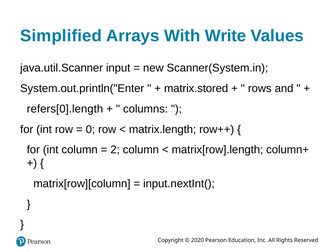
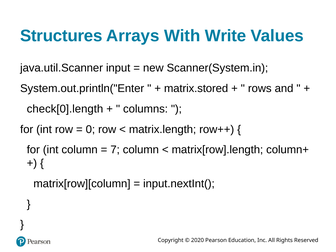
Simplified: Simplified -> Structures
refers[0].length: refers[0].length -> check[0].length
2: 2 -> 7
